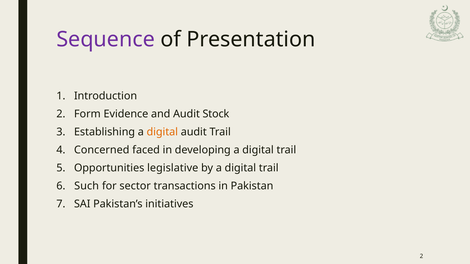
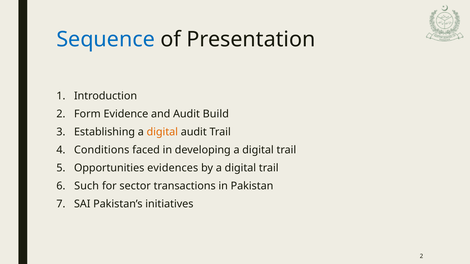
Sequence colour: purple -> blue
Stock: Stock -> Build
Concerned: Concerned -> Conditions
legislative: legislative -> evidences
